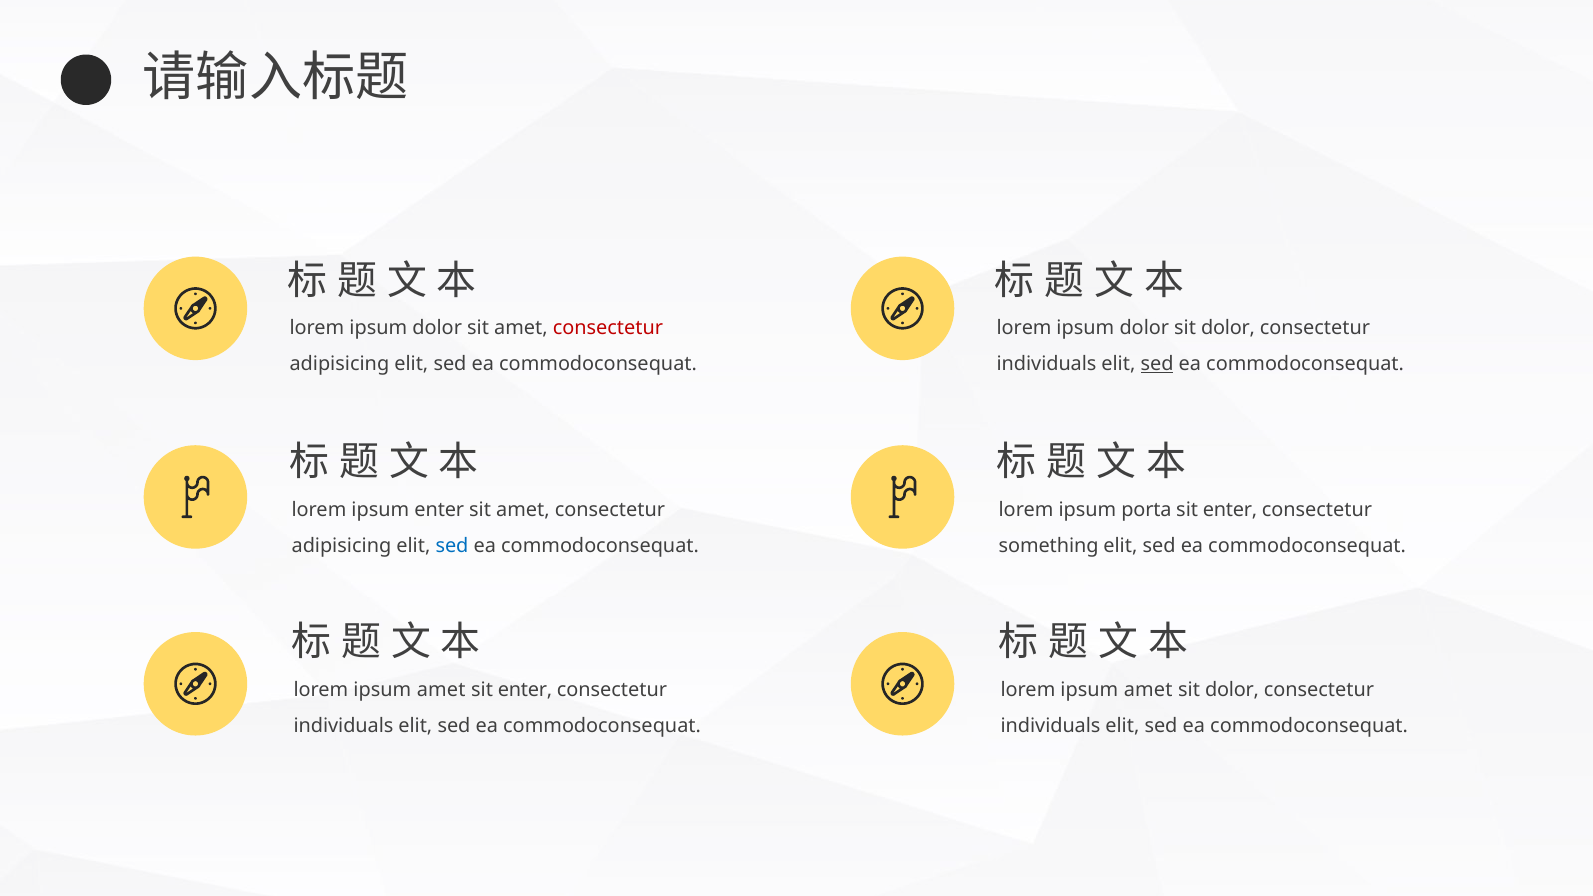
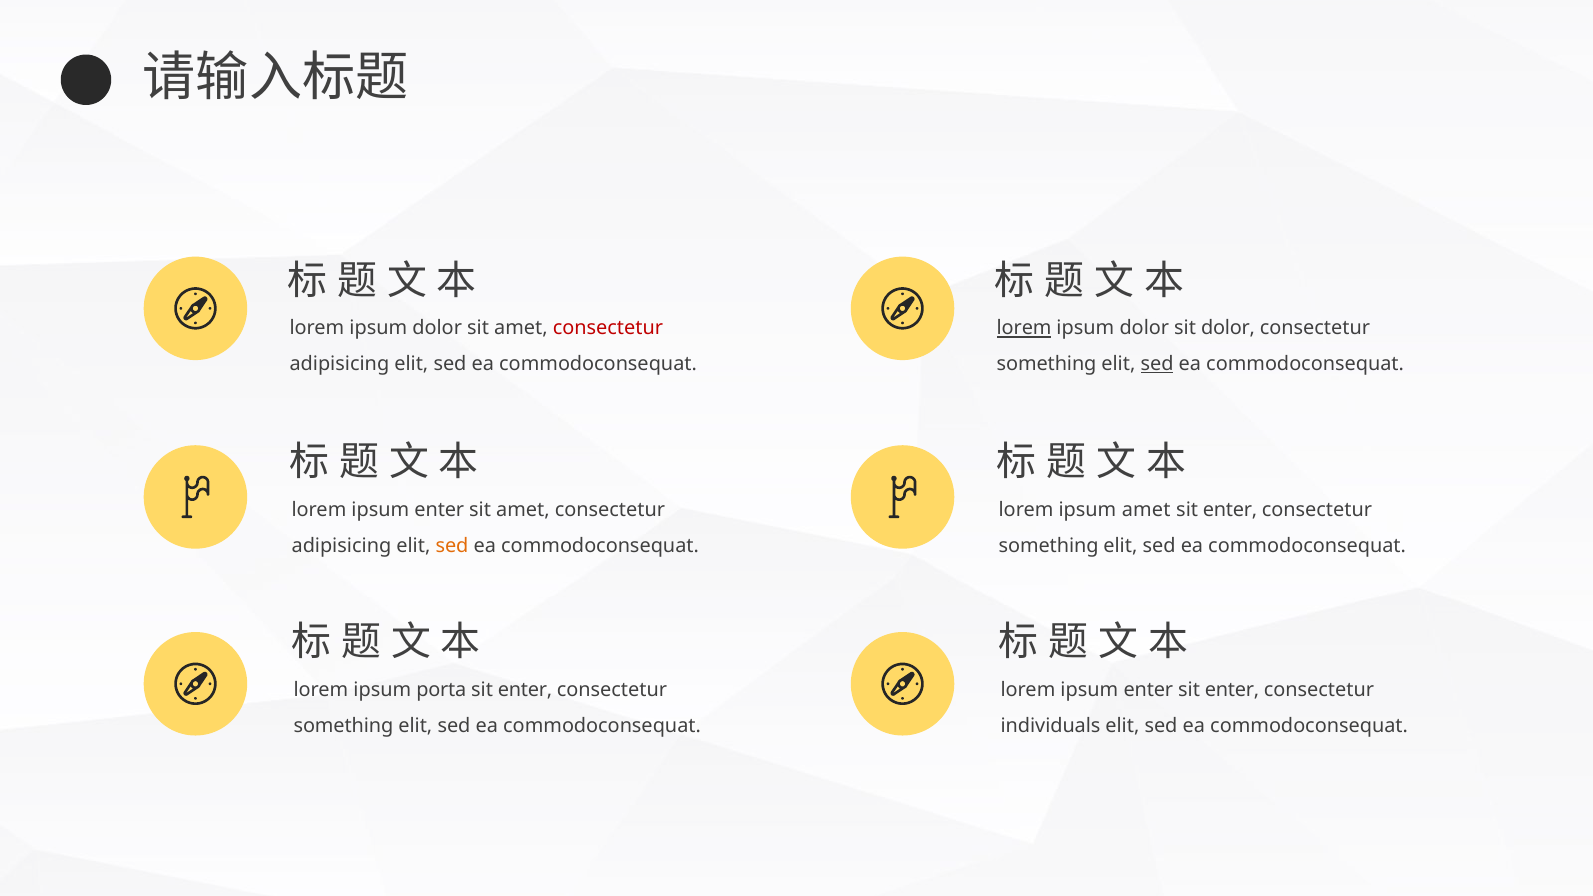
lorem at (1024, 328) underline: none -> present
individuals at (1047, 364): individuals -> something
ipsum porta: porta -> amet
sed at (452, 546) colour: blue -> orange
amet at (441, 690): amet -> porta
amet at (1148, 690): amet -> enter
dolor at (1232, 690): dolor -> enter
individuals at (343, 726): individuals -> something
